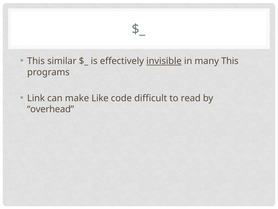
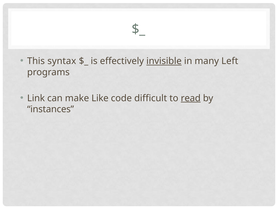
similar: similar -> syntax
many This: This -> Left
read underline: none -> present
overhead: overhead -> instances
